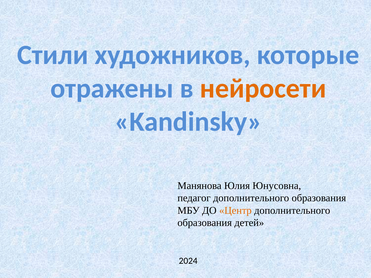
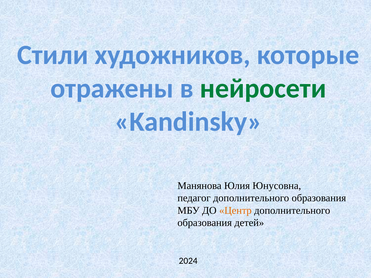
нейросети colour: orange -> green
